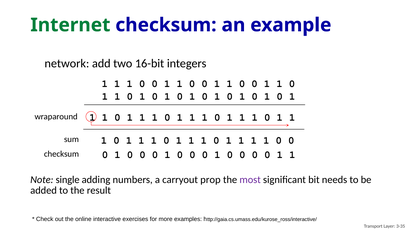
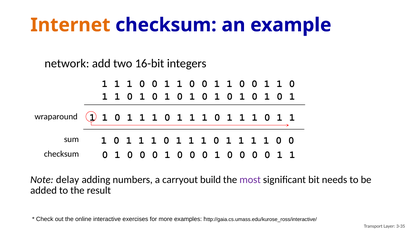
Internet colour: green -> orange
single: single -> delay
prop: prop -> build
